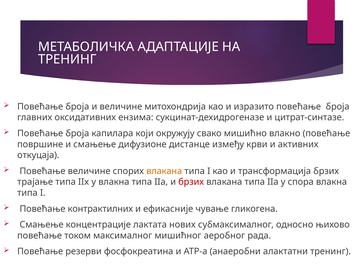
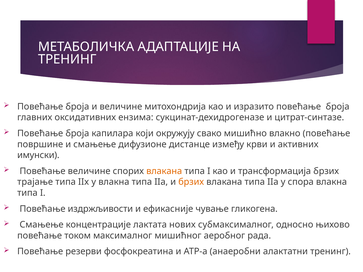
откуцаја: откуцаја -> имунски
брзих at (191, 182) colour: red -> orange
контрактилних: контрактилних -> издржљивости
